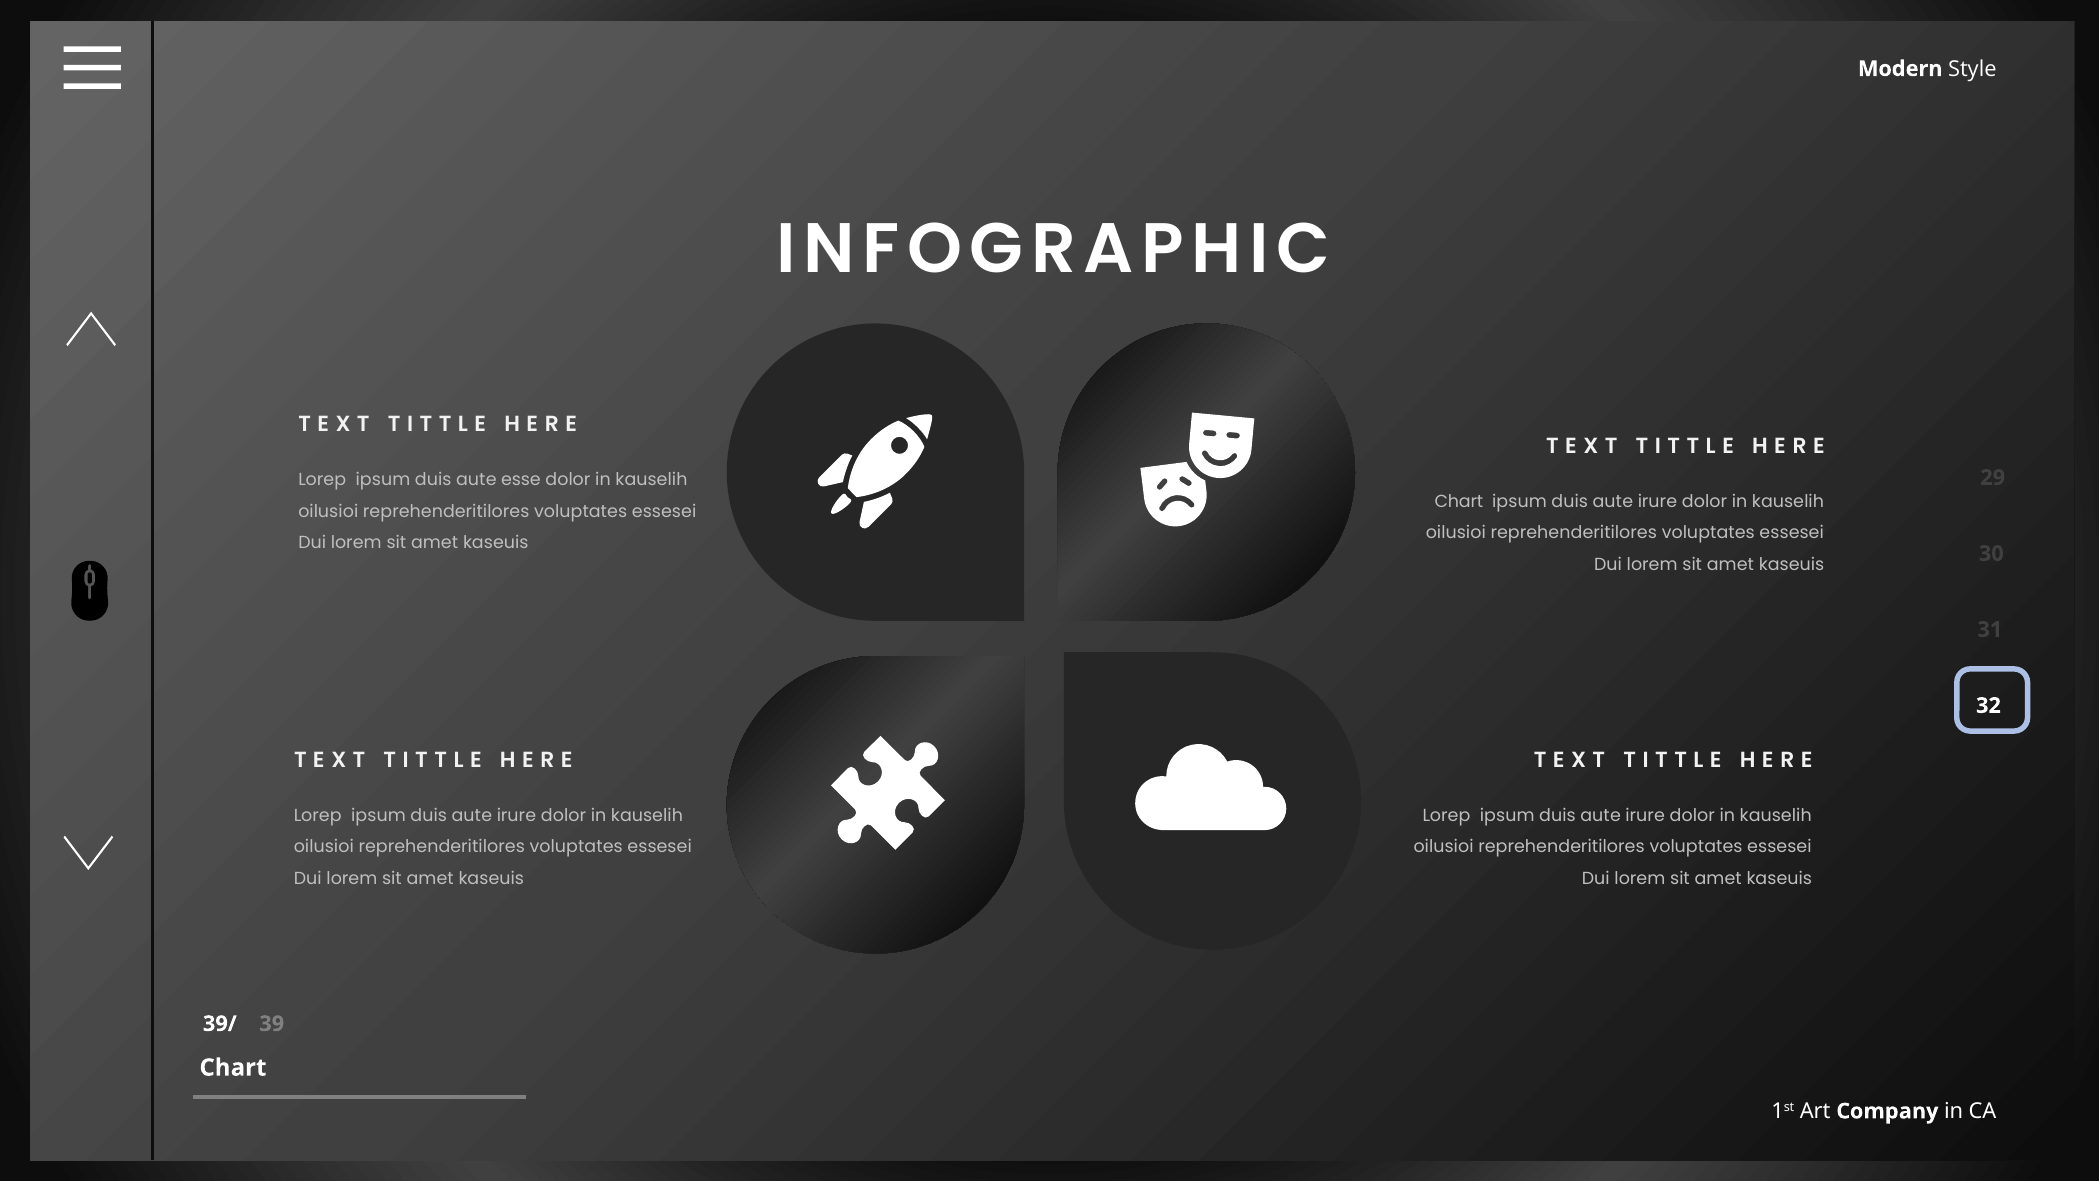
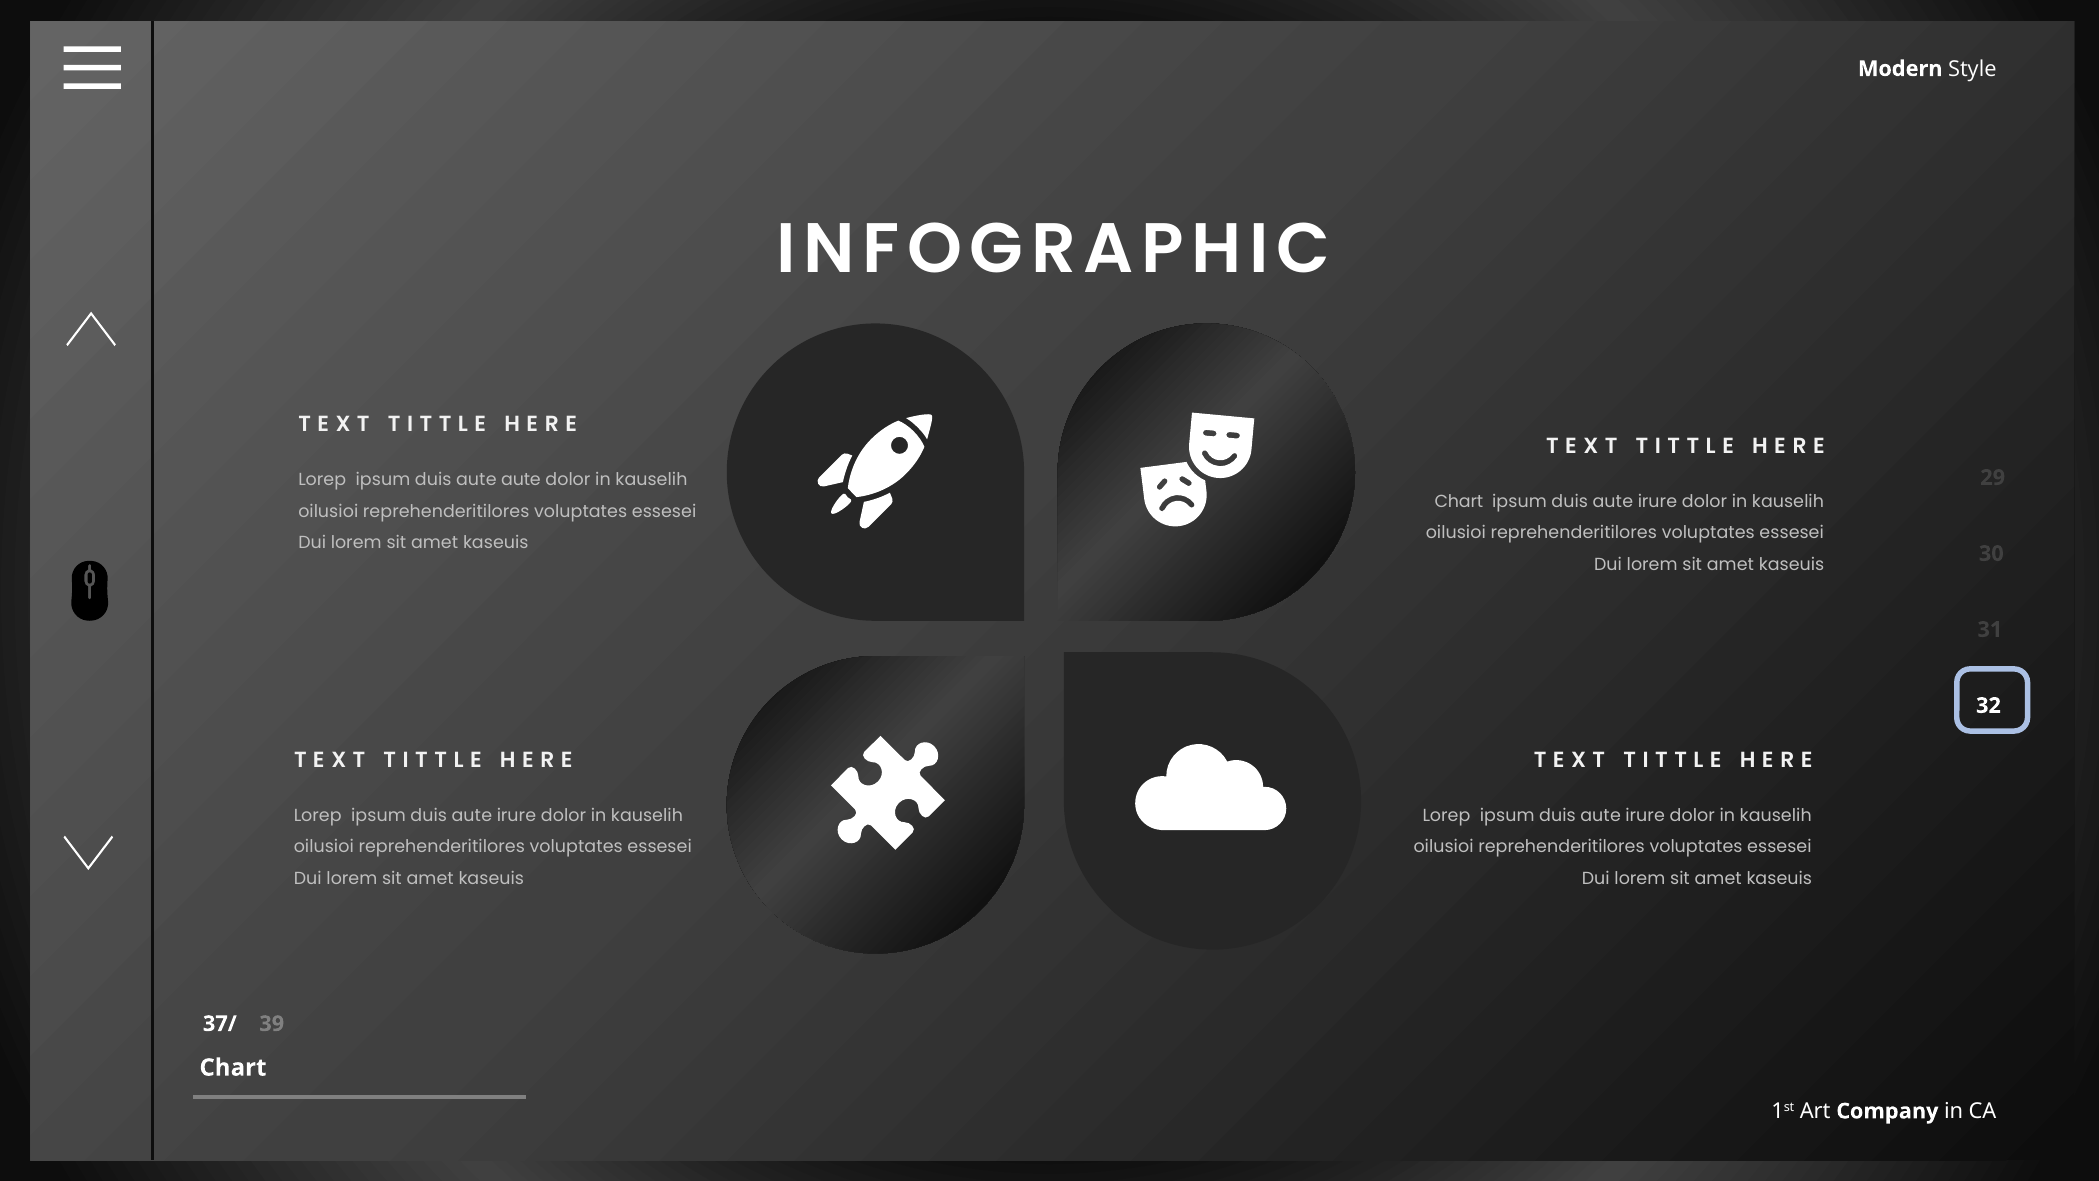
aute esse: esse -> aute
39/: 39/ -> 37/
